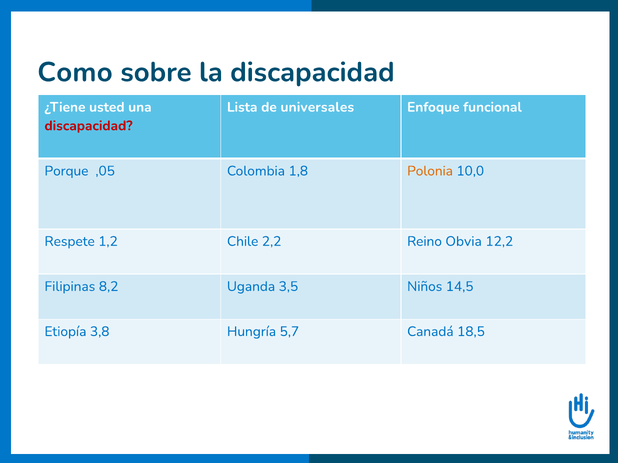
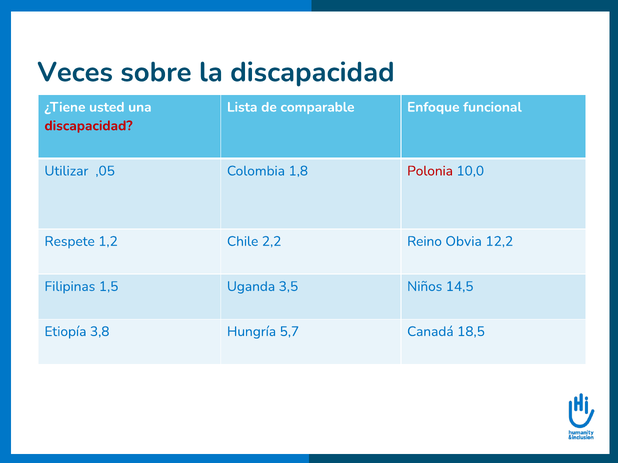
Como: Como -> Veces
universales: universales -> comparable
Porque: Porque -> Utilizar
Polonia colour: orange -> red
8,2: 8,2 -> 1,5
